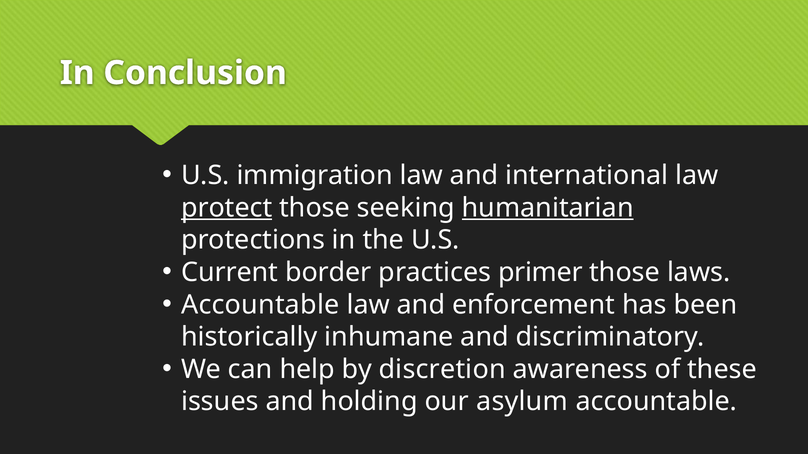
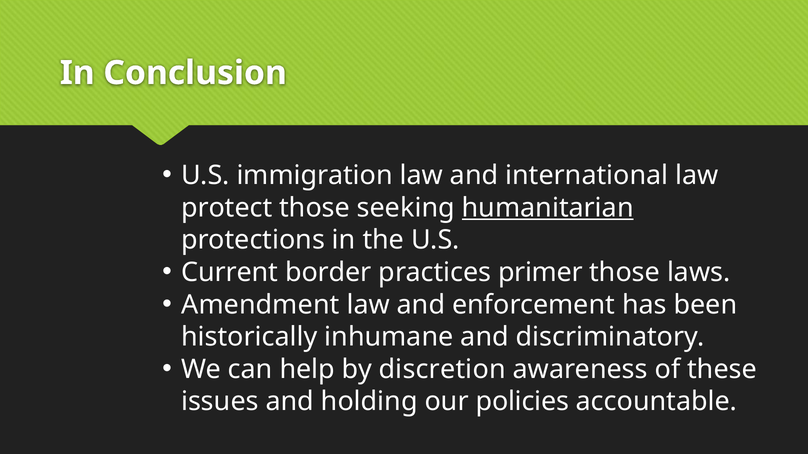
protect underline: present -> none
Accountable at (260, 305): Accountable -> Amendment
asylum: asylum -> policies
